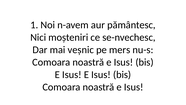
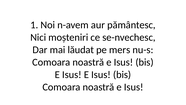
veșnic: veșnic -> lăudat
